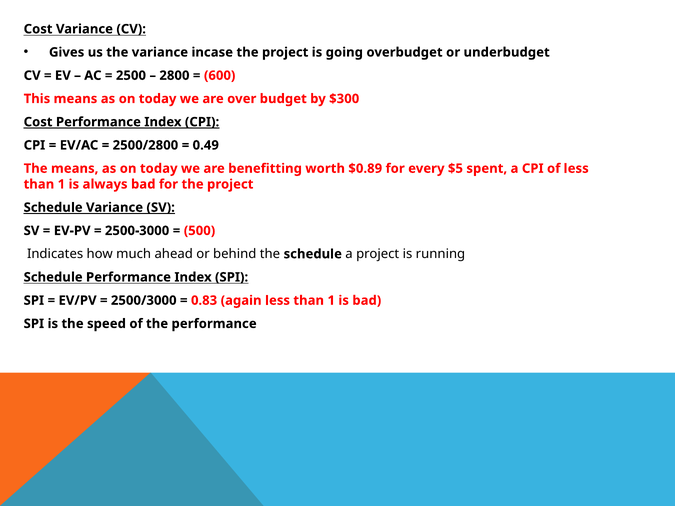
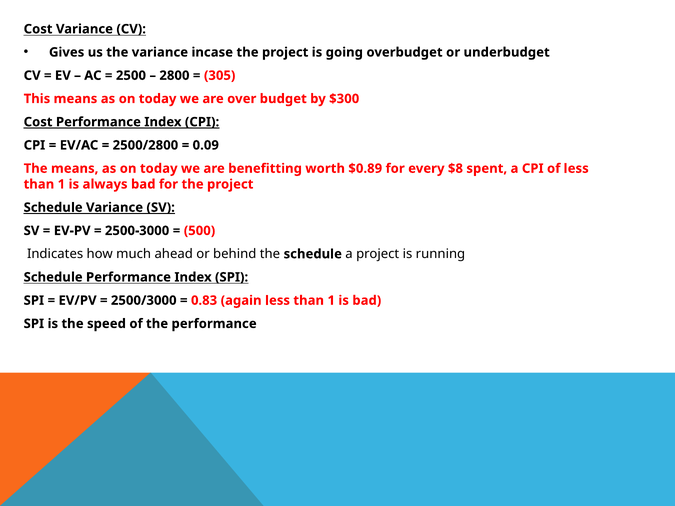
600: 600 -> 305
0.49: 0.49 -> 0.09
$5: $5 -> $8
